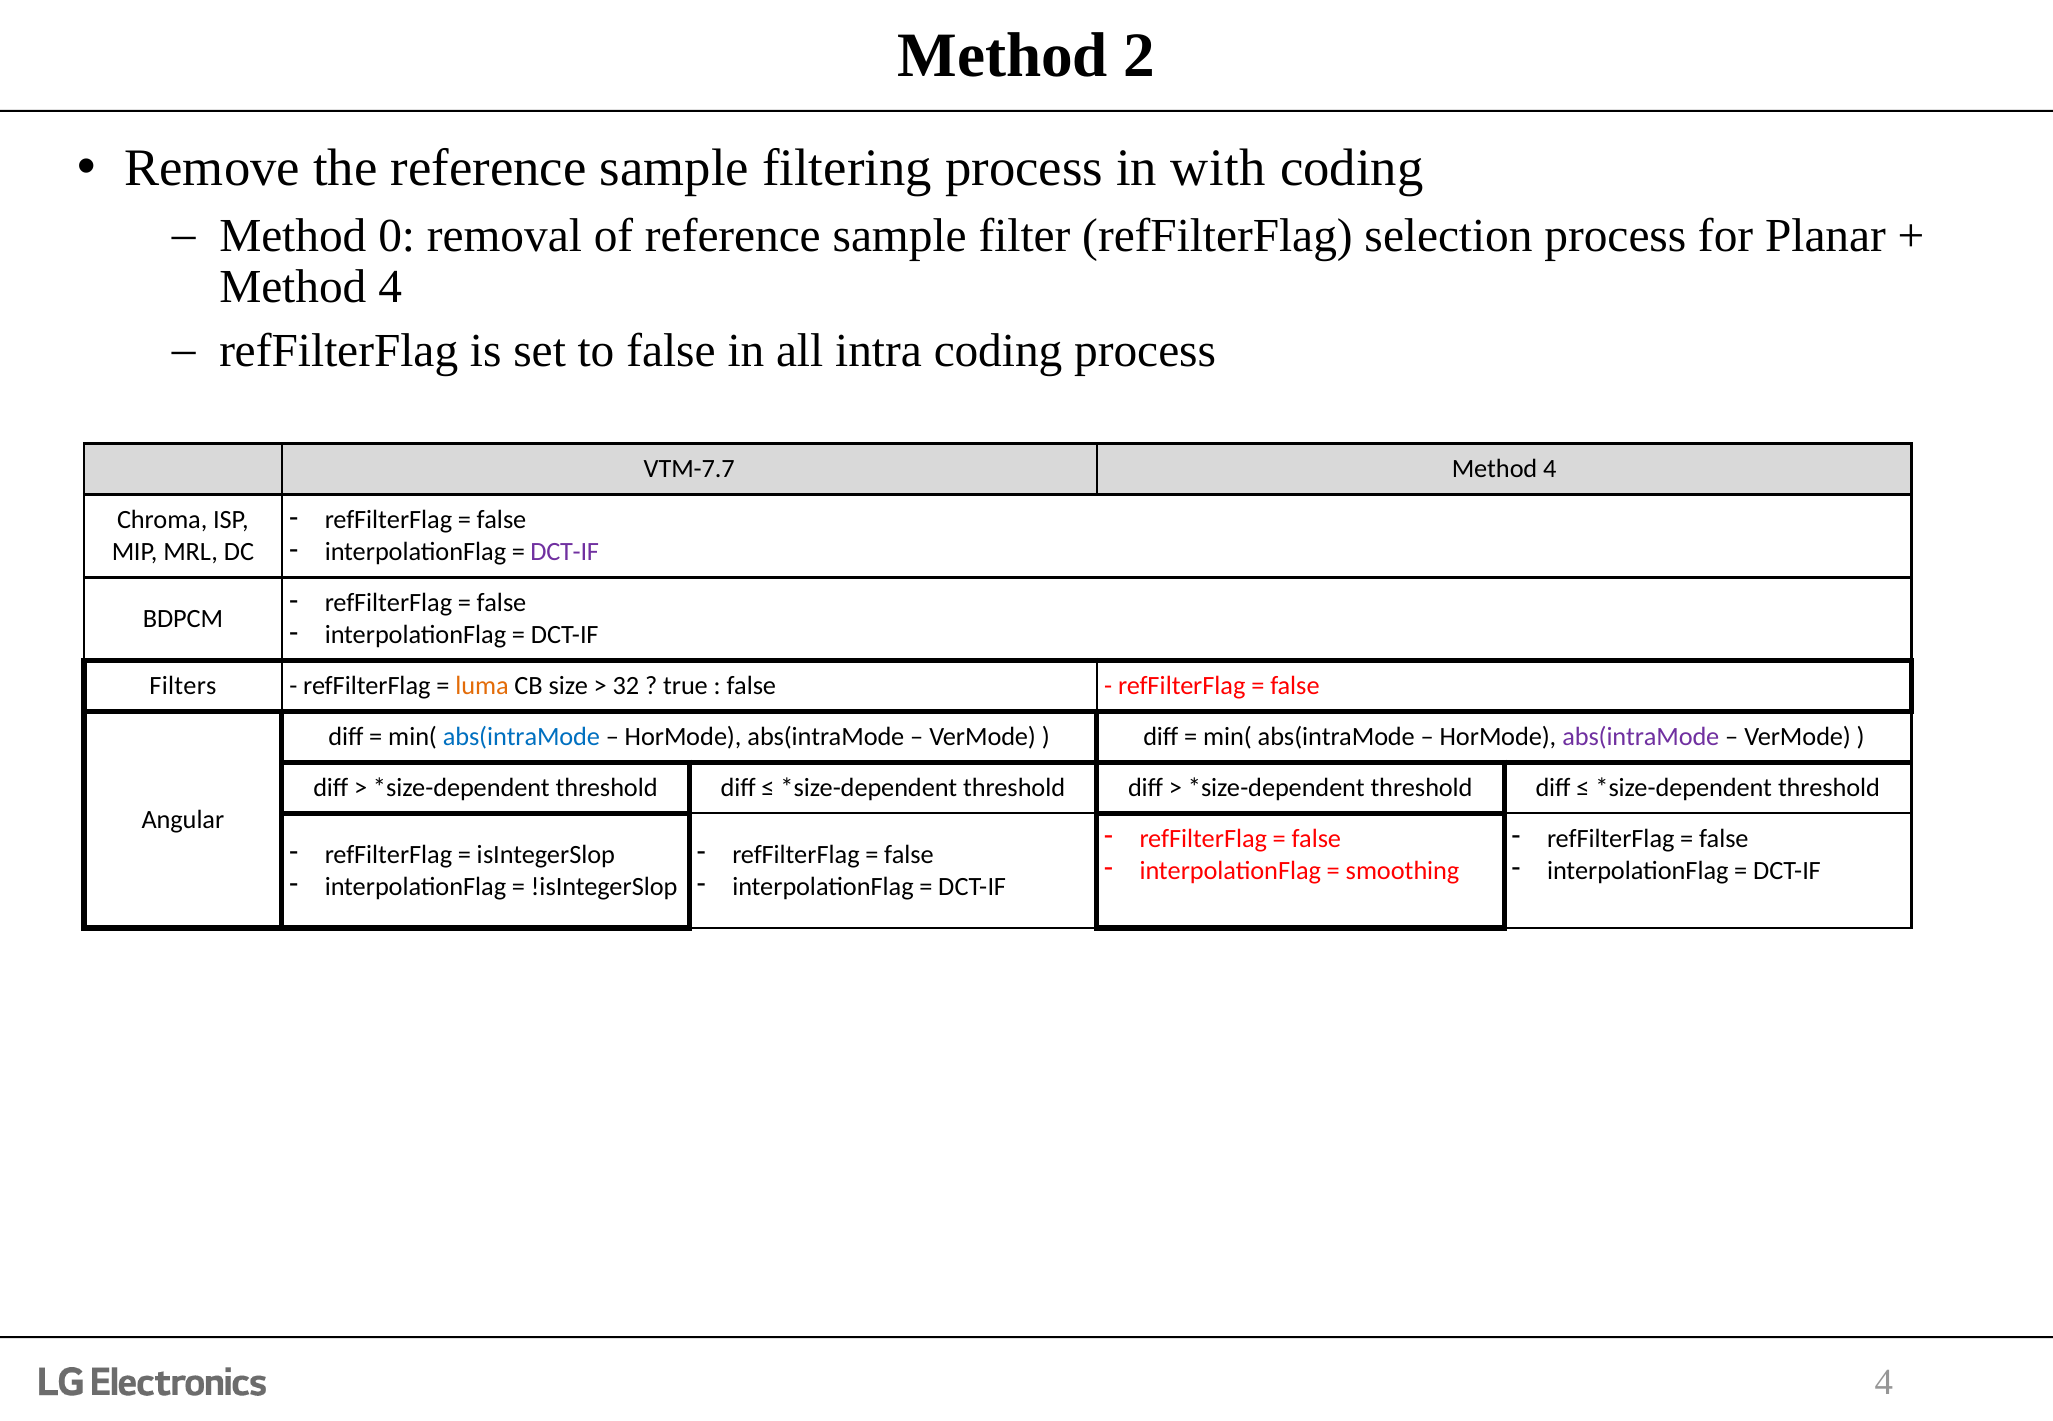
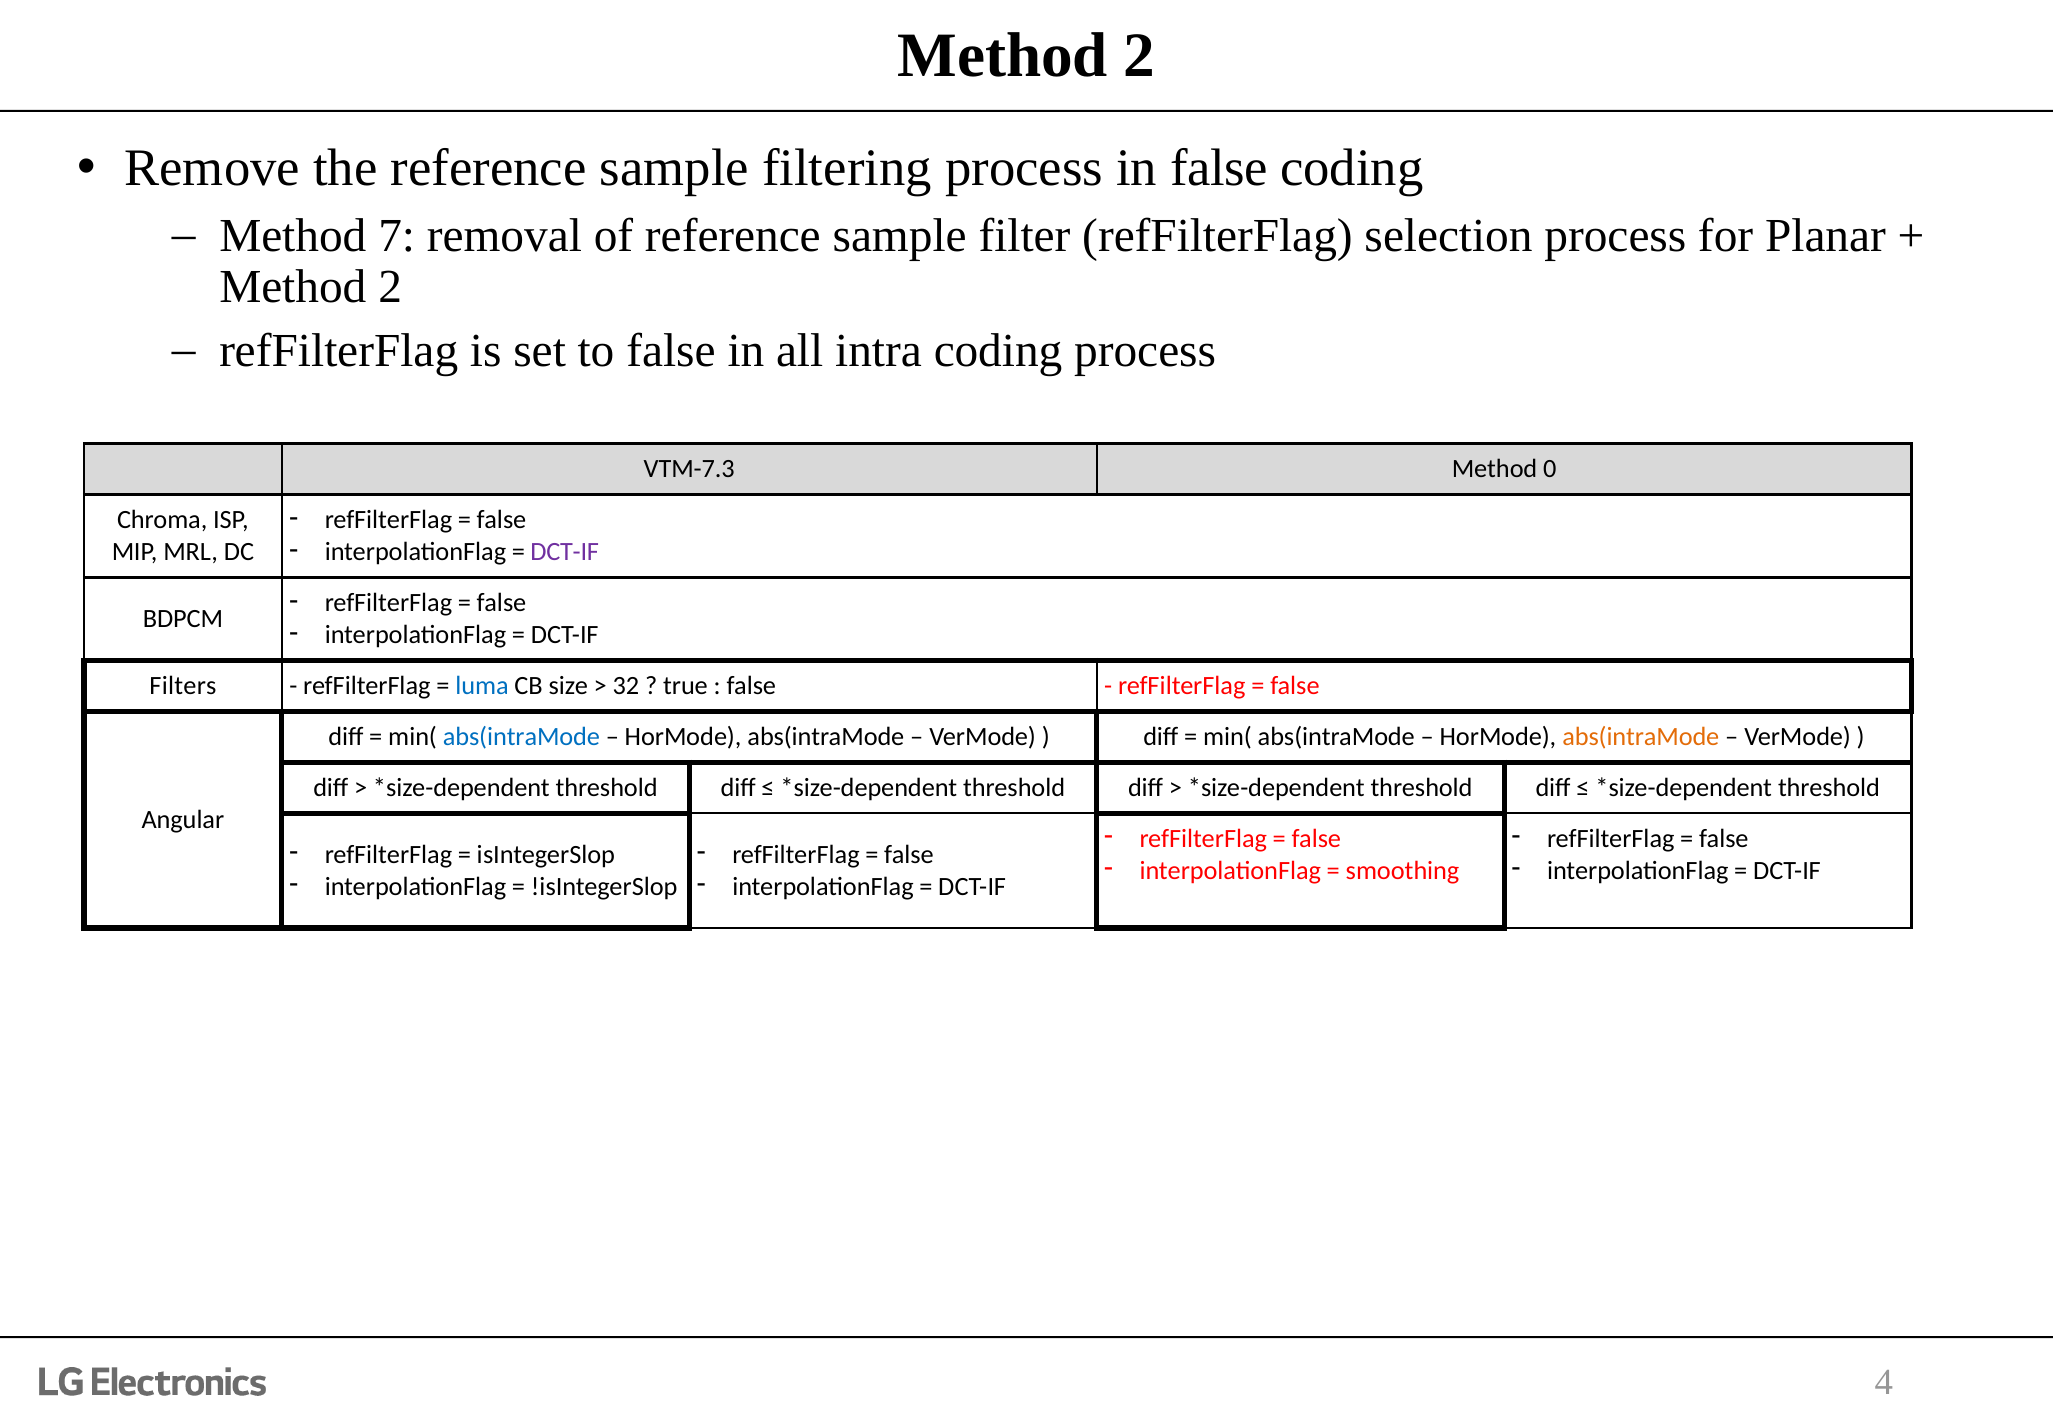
in with: with -> false
0: 0 -> 7
4 at (390, 287): 4 -> 2
VTM-7.7: VTM-7.7 -> VTM-7.3
4 at (1550, 469): 4 -> 0
luma colour: orange -> blue
abs(intraMode at (1641, 737) colour: purple -> orange
